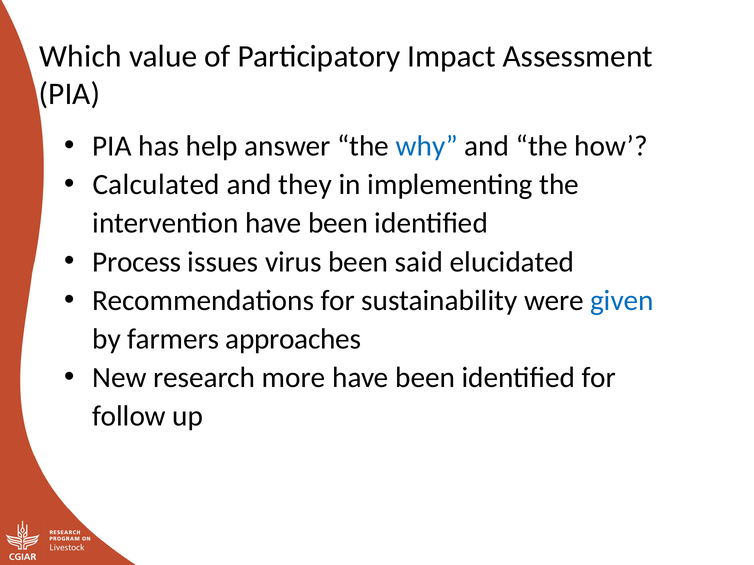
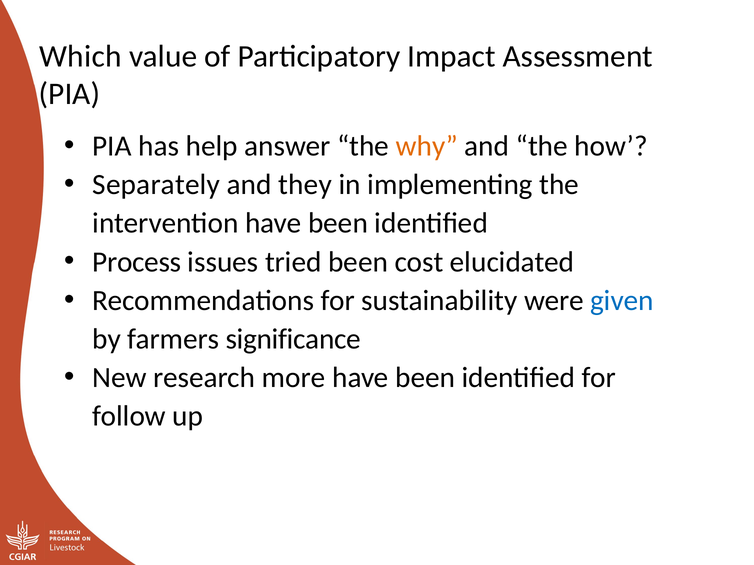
why colour: blue -> orange
Calculated: Calculated -> Separately
virus: virus -> tried
said: said -> cost
approaches: approaches -> significance
